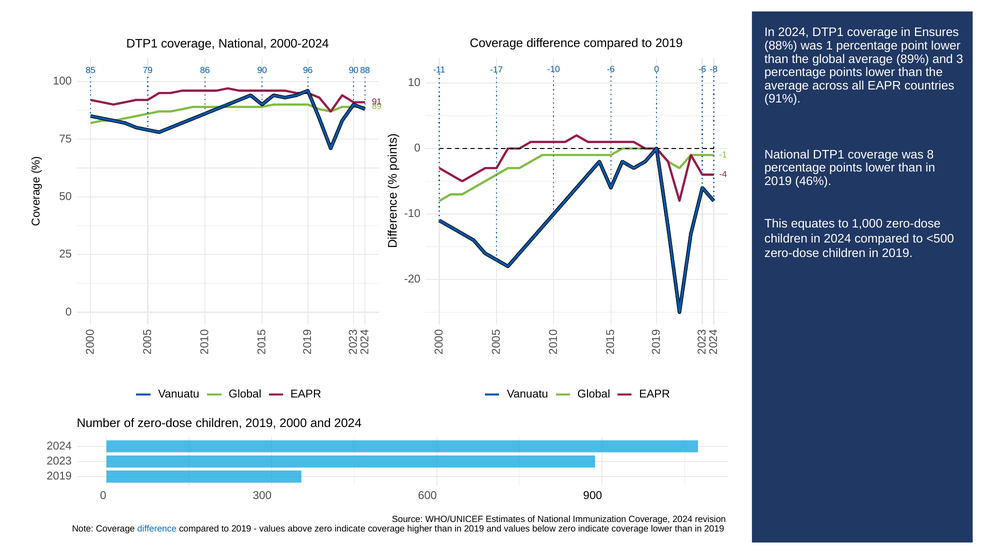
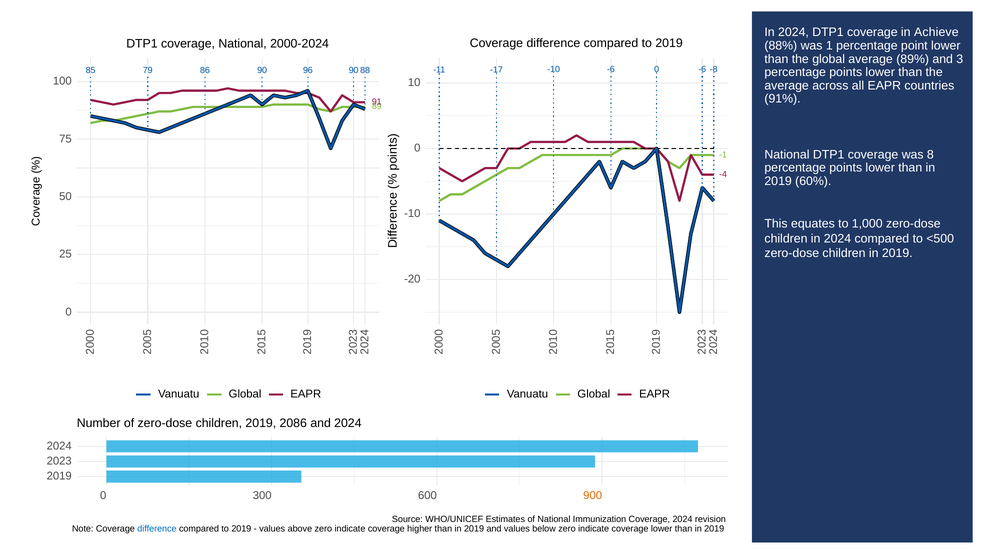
Ensures: Ensures -> Achieve
46%: 46% -> 60%
2000: 2000 -> 2086
900 colour: black -> orange
